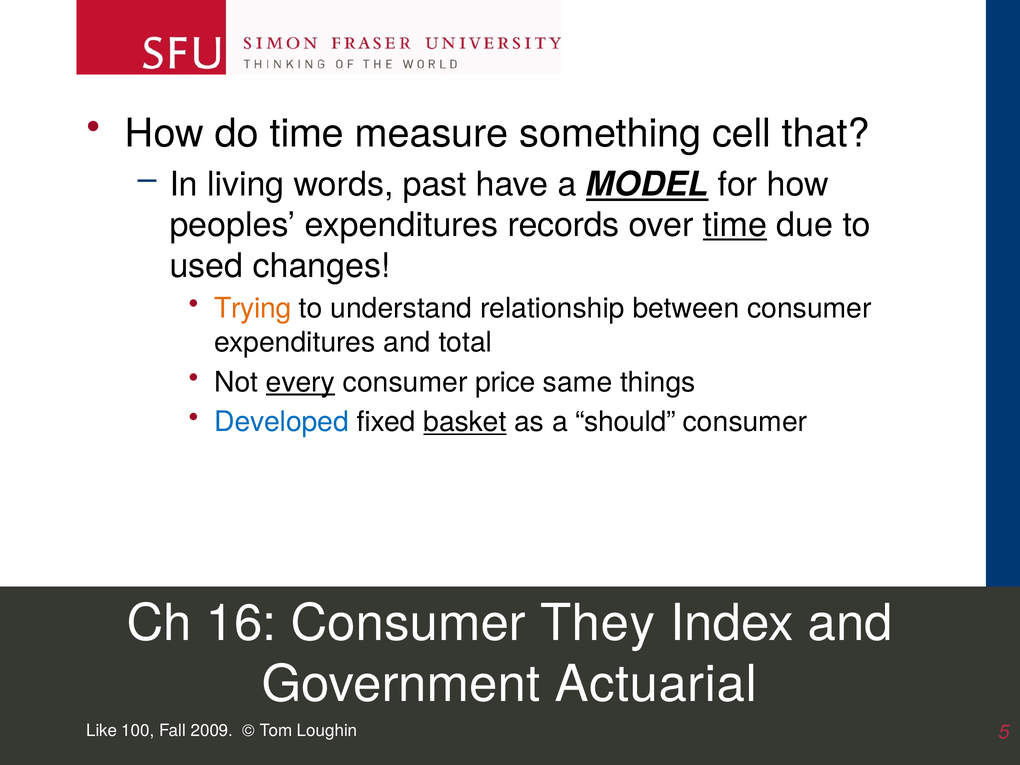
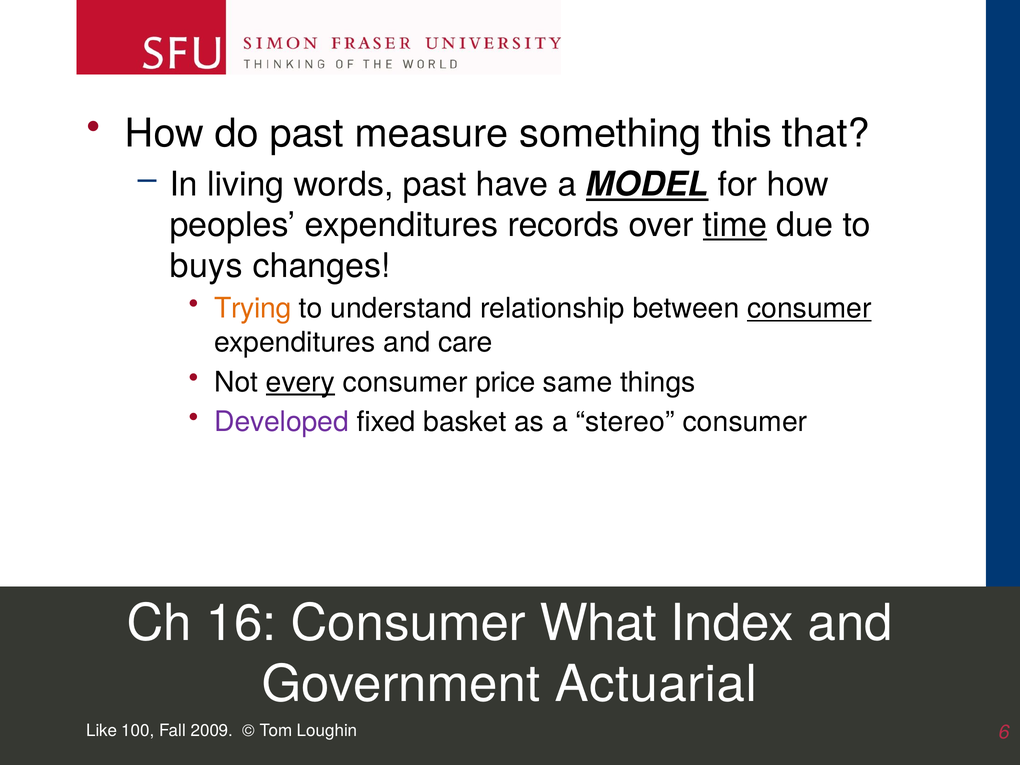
do time: time -> past
cell: cell -> this
used: used -> buys
consumer at (809, 309) underline: none -> present
total: total -> care
Developed colour: blue -> purple
basket underline: present -> none
should: should -> stereo
They: They -> What
5: 5 -> 6
